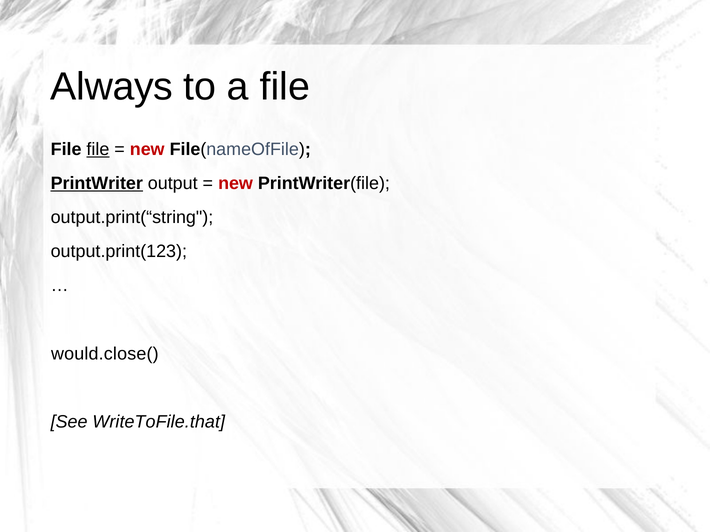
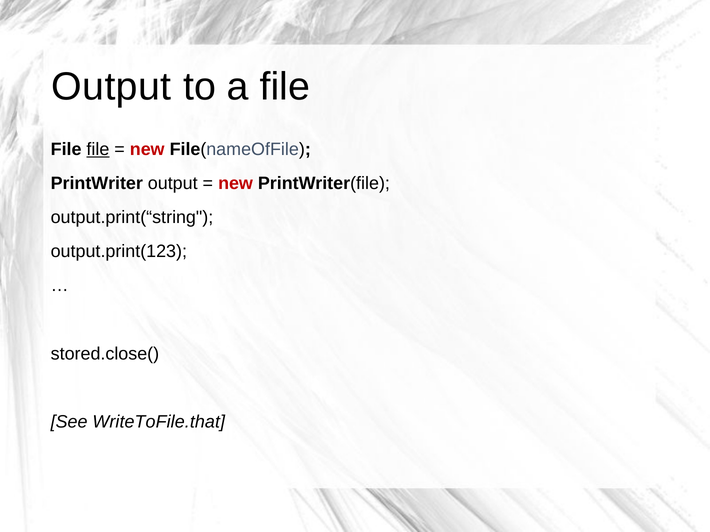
Always at (112, 87): Always -> Output
PrintWriter underline: present -> none
would.close(: would.close( -> stored.close(
